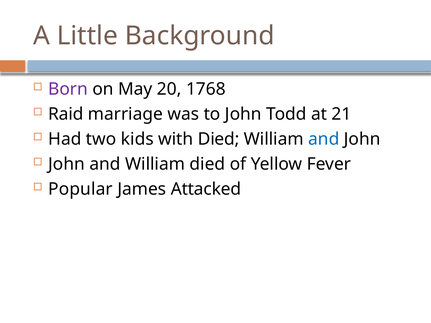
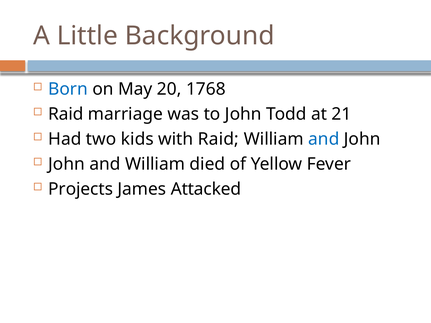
Born colour: purple -> blue
with Died: Died -> Raid
Popular: Popular -> Projects
